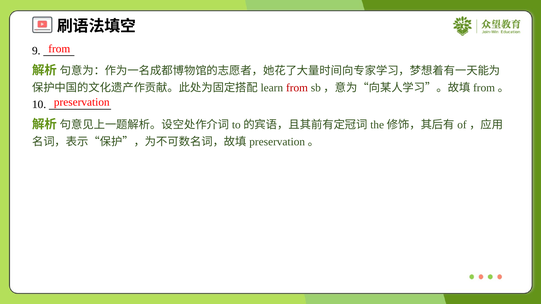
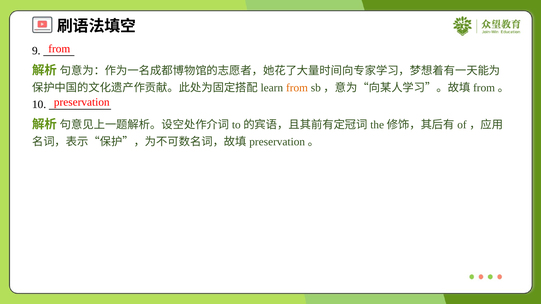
from at (297, 88) colour: red -> orange
